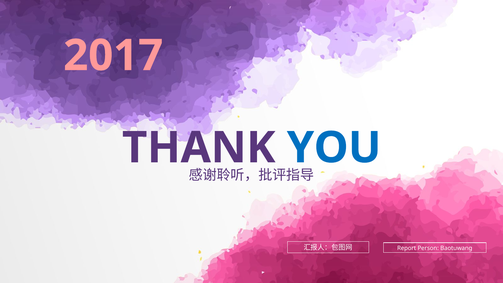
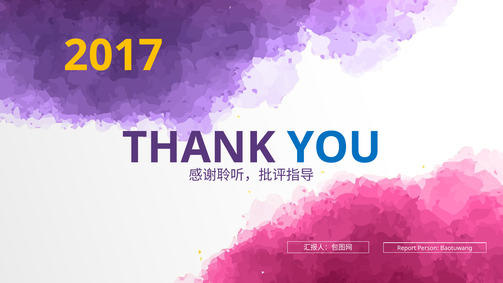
2017 colour: pink -> yellow
